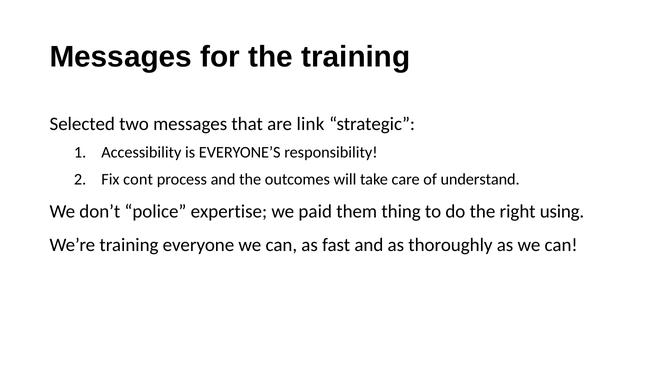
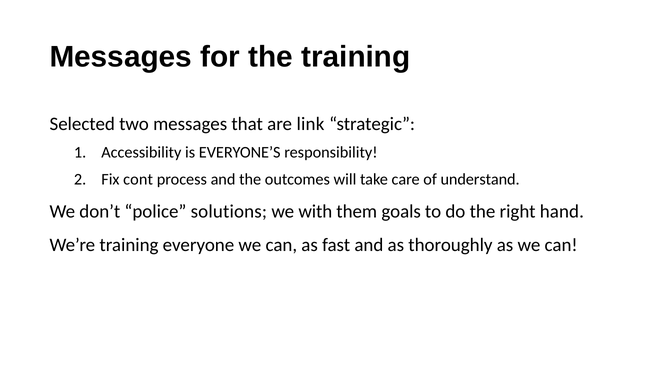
expertise: expertise -> solutions
paid: paid -> with
thing: thing -> goals
using: using -> hand
